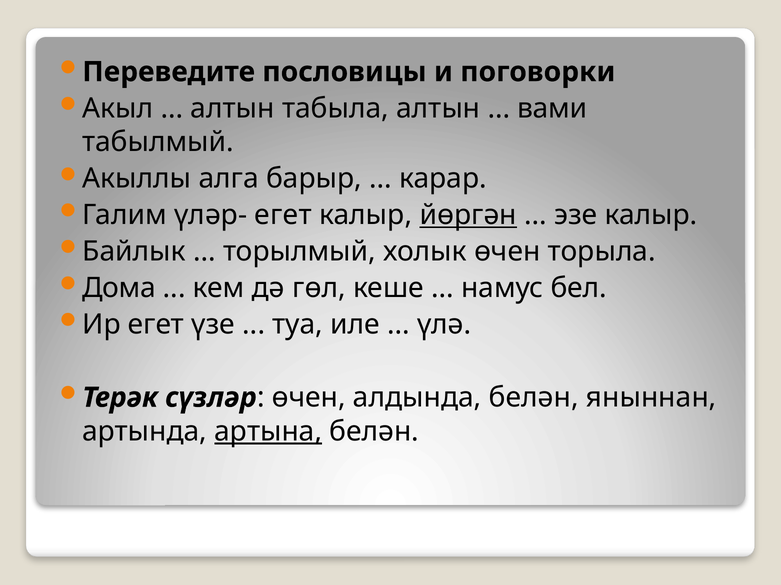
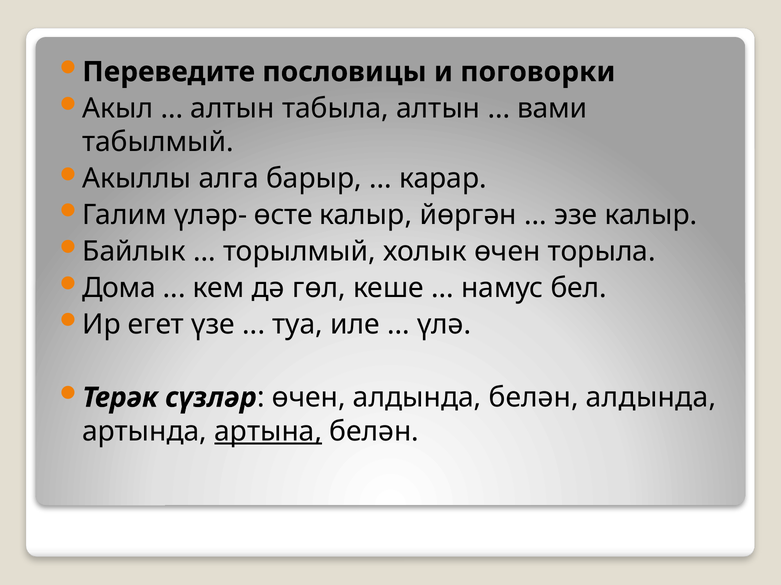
үләр- егет: егет -> өсте
йөргән underline: present -> none
белән яныннан: яныннан -> алдында
